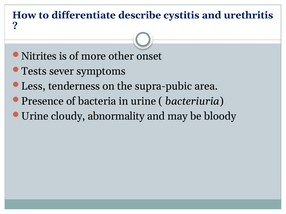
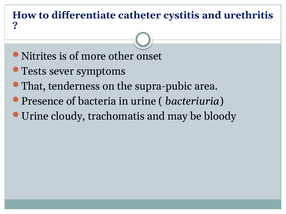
describe: describe -> catheter
Less: Less -> That
abnormality: abnormality -> trachomatis
